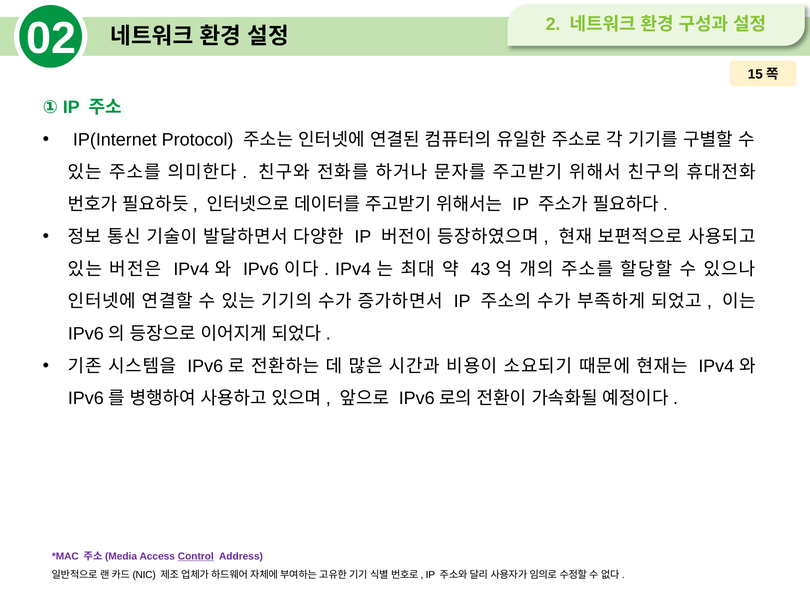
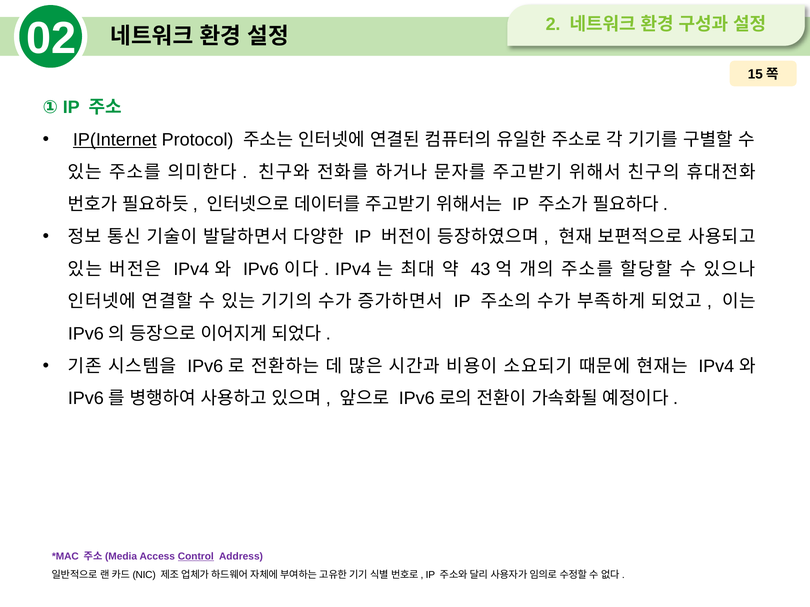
IP(Internet underline: none -> present
